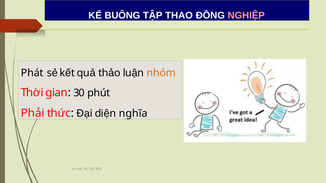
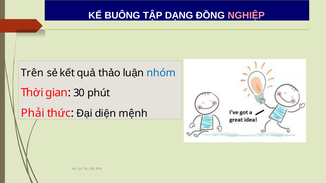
THAO: THAO -> DẠNG
Phát: Phát -> Trên
nhóm colour: orange -> blue
nghĩa: nghĩa -> mệnh
